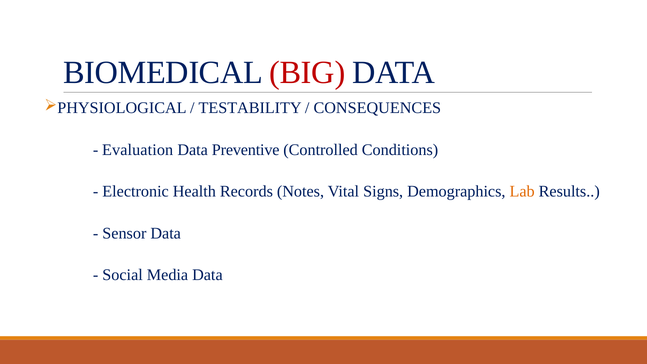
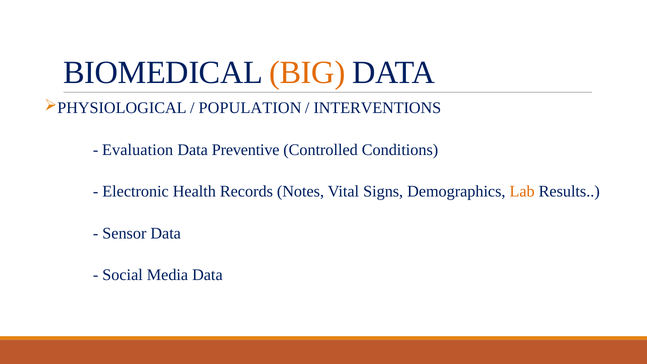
BIG colour: red -> orange
TESTABILITY: TESTABILITY -> POPULATION
CONSEQUENCES: CONSEQUENCES -> INTERVENTIONS
